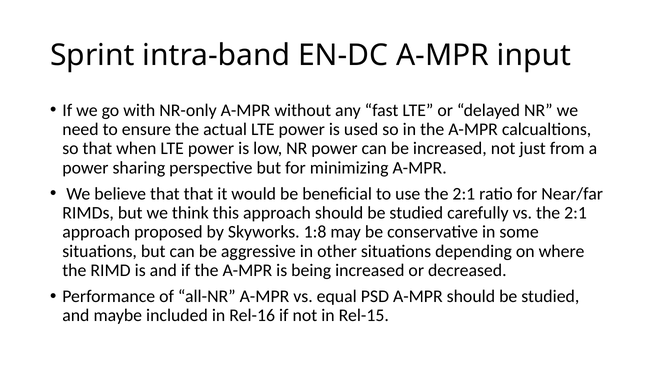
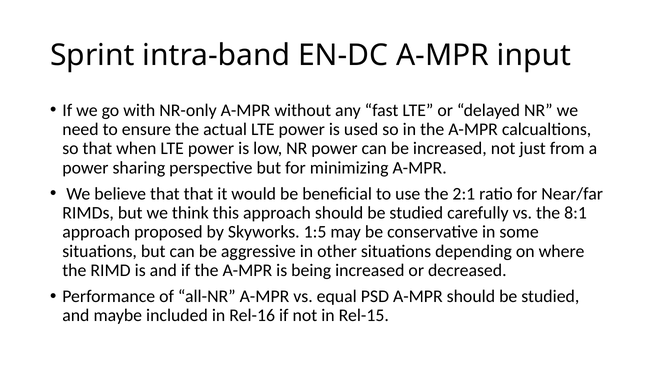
vs the 2:1: 2:1 -> 8:1
1:8: 1:8 -> 1:5
